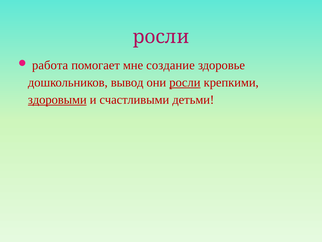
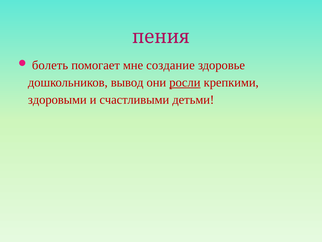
росли at (161, 37): росли -> пения
работа: работа -> болеть
здоровыми underline: present -> none
